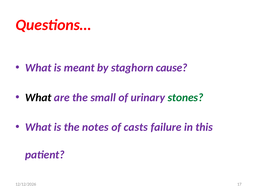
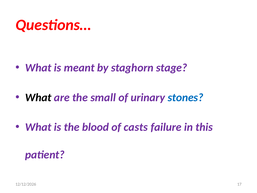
cause: cause -> stage
stones colour: green -> blue
notes: notes -> blood
